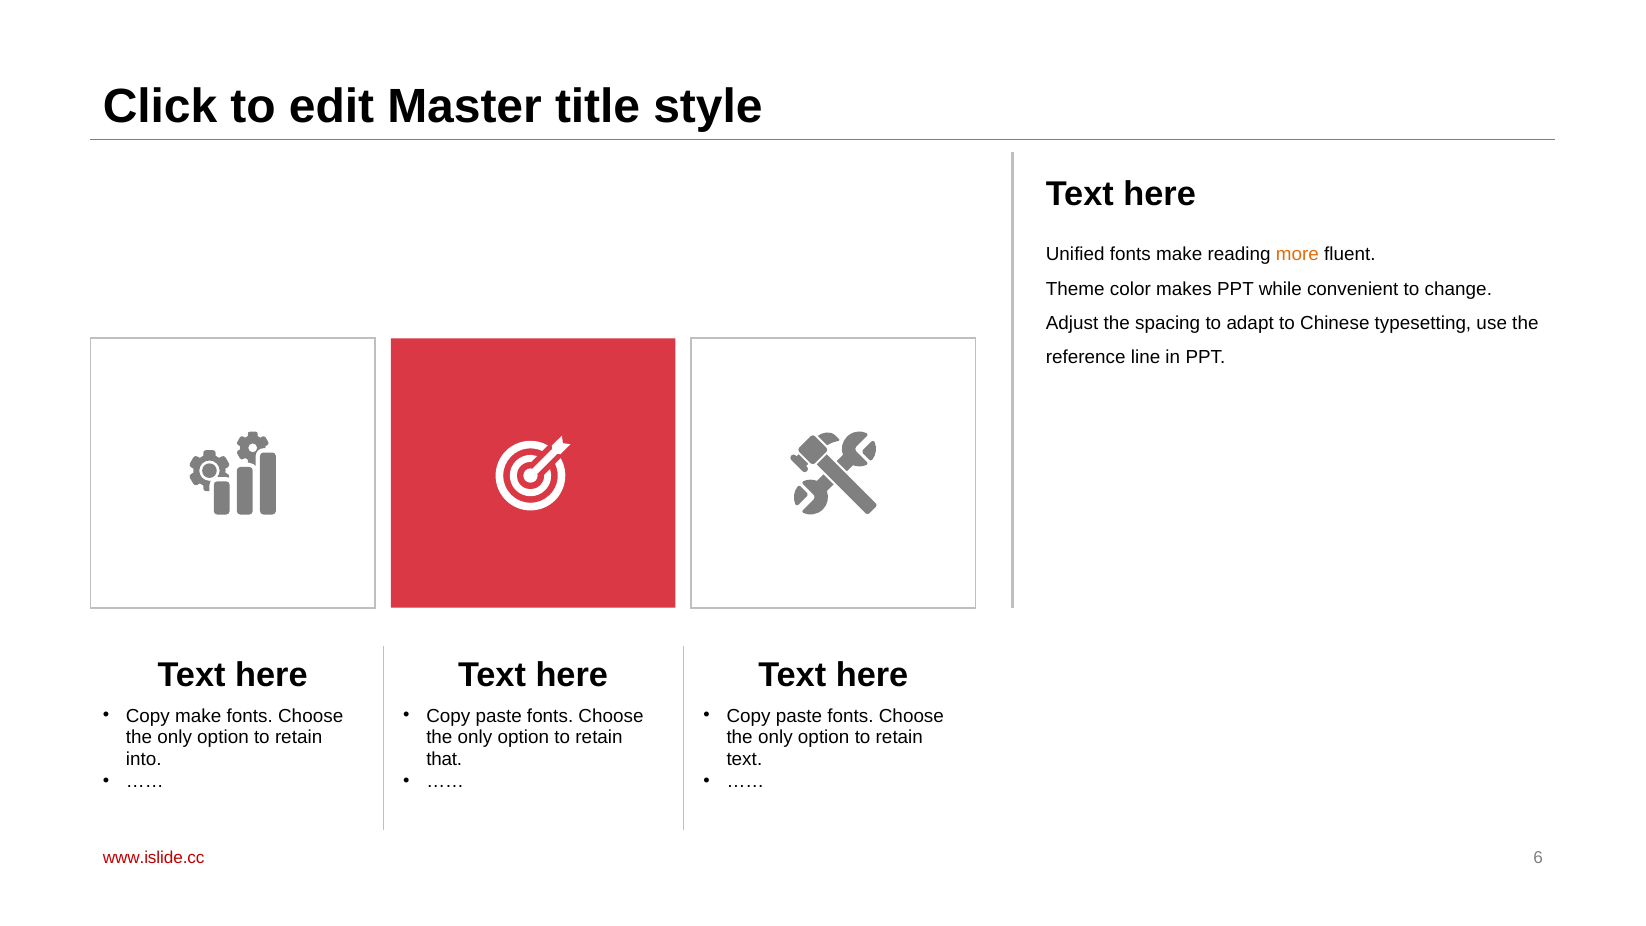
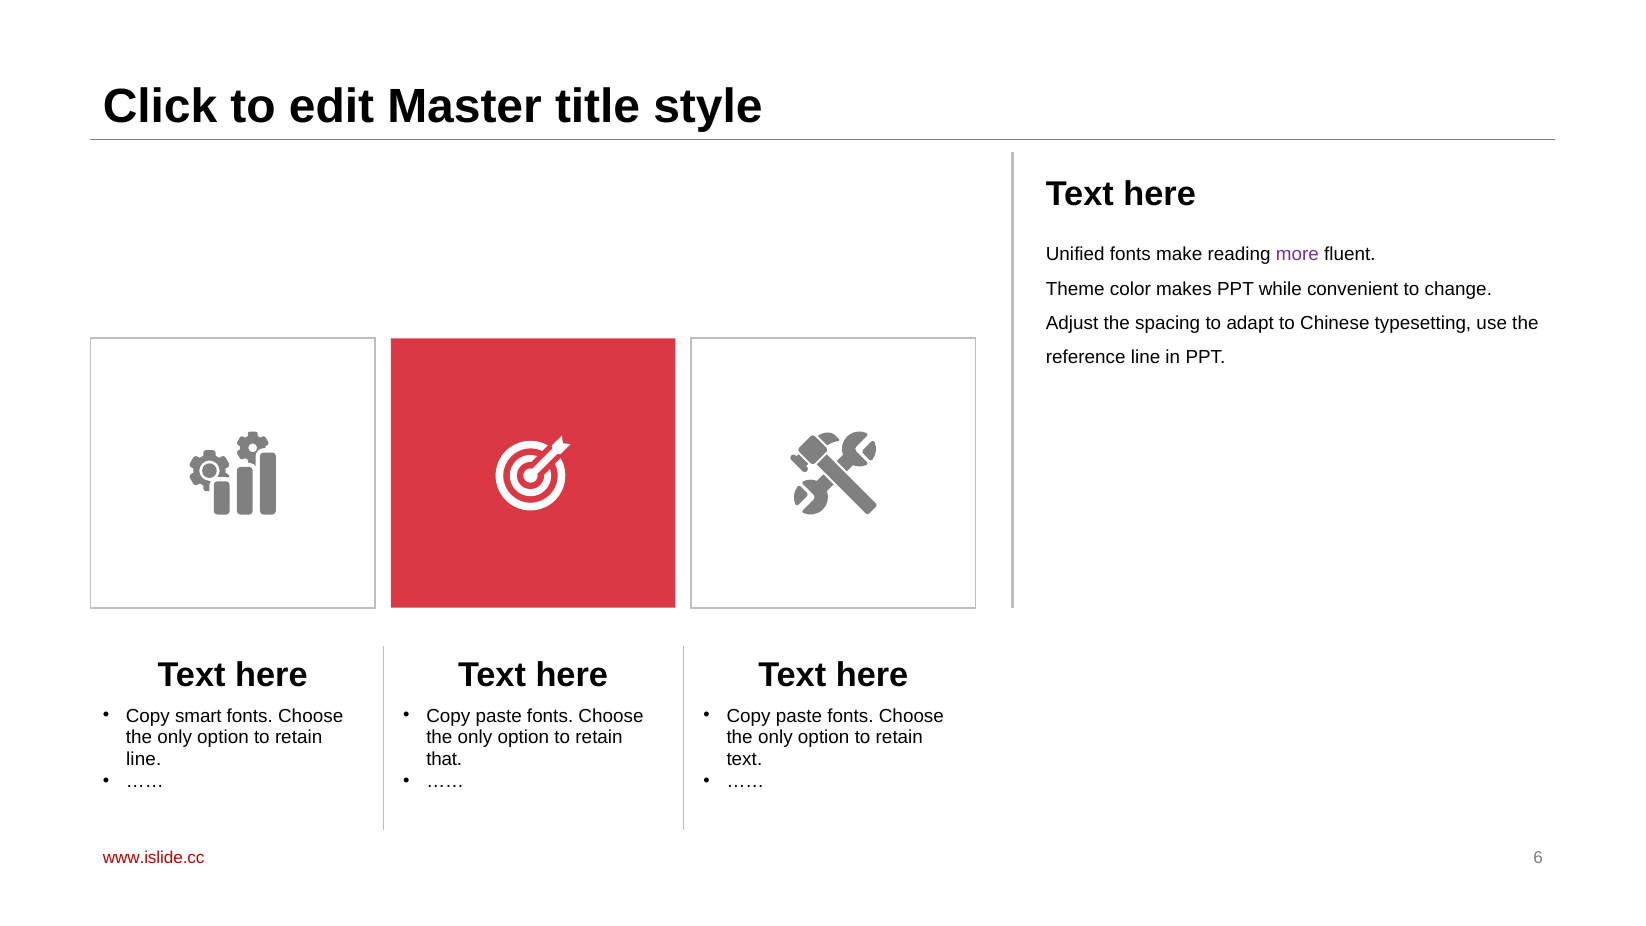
more colour: orange -> purple
Copy make: make -> smart
into at (144, 759): into -> line
